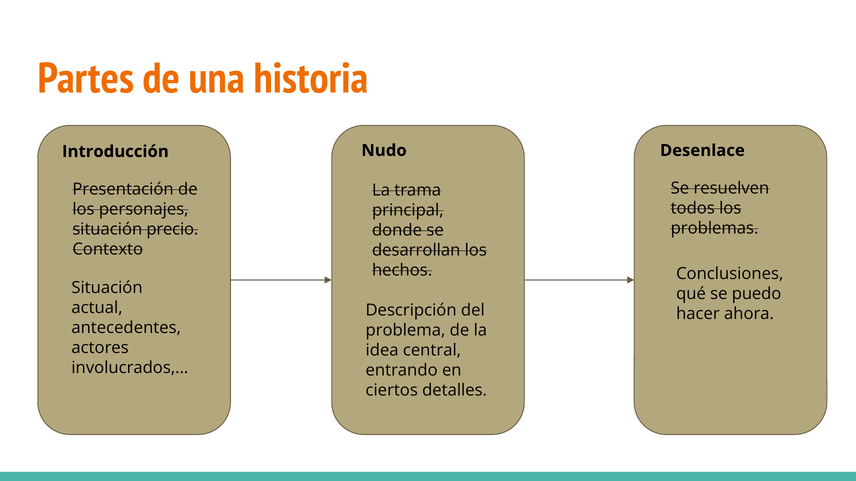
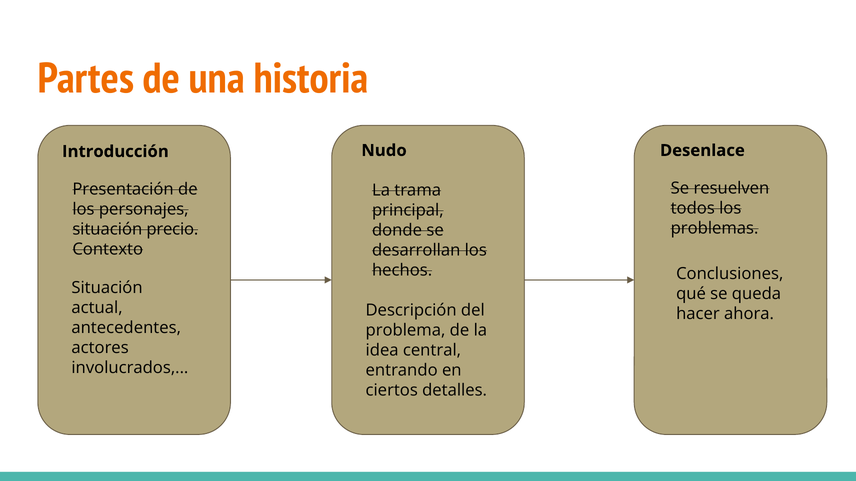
puedo: puedo -> queda
